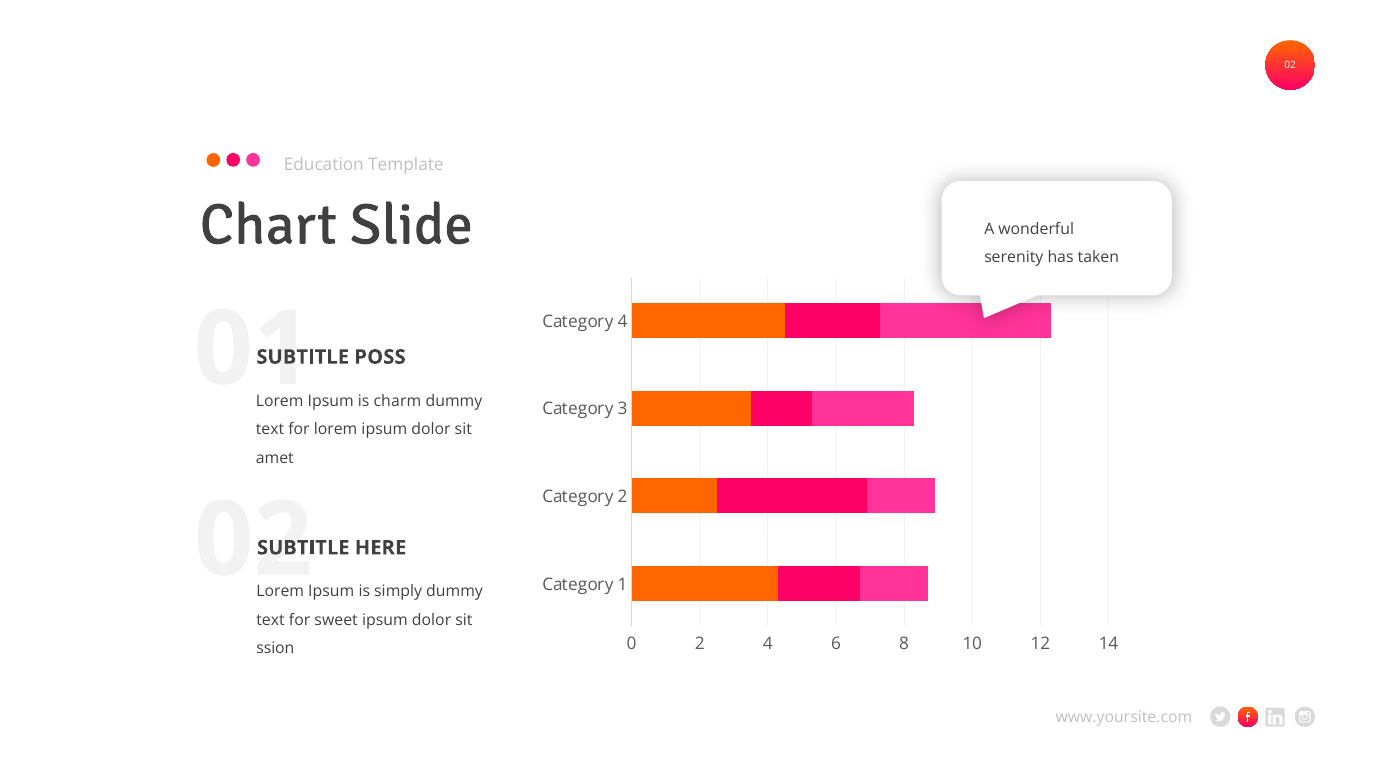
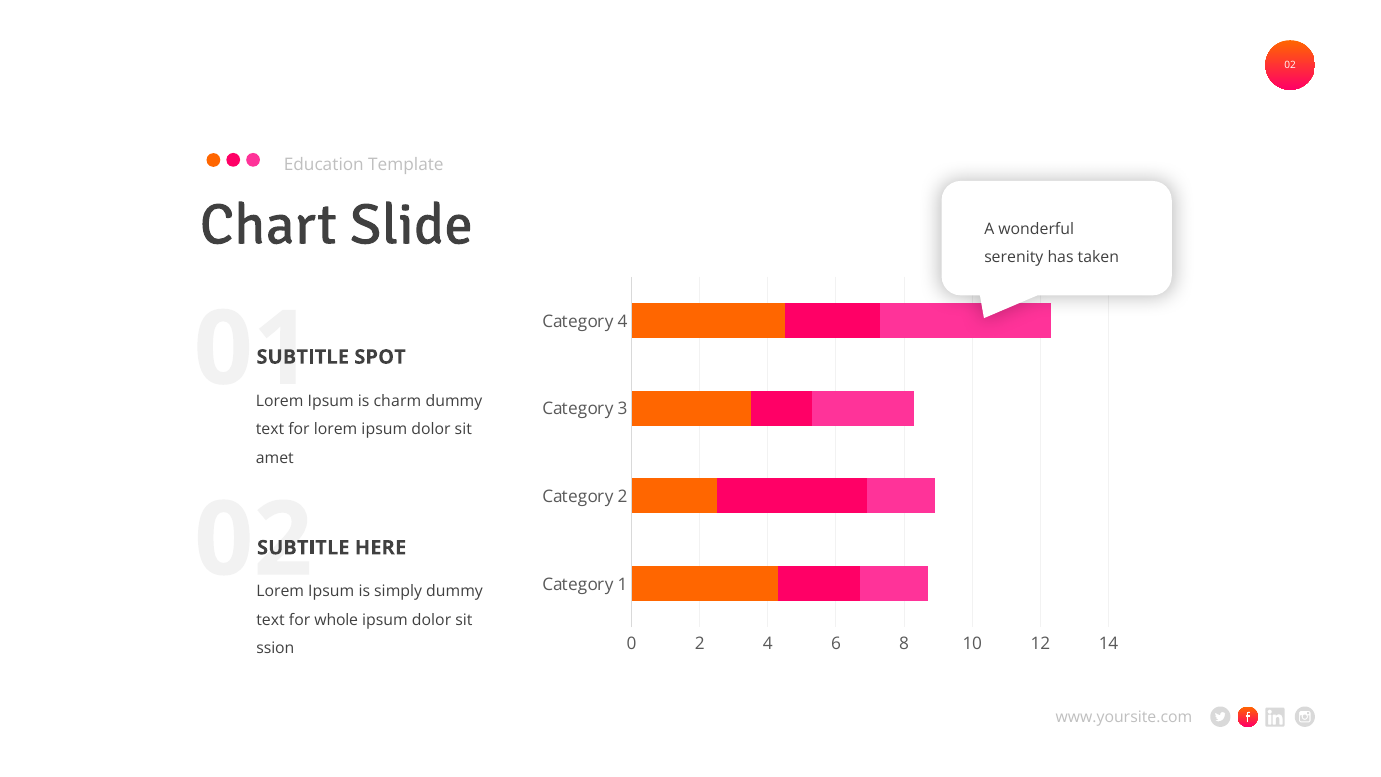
POSS: POSS -> SPOT
sweet: sweet -> whole
